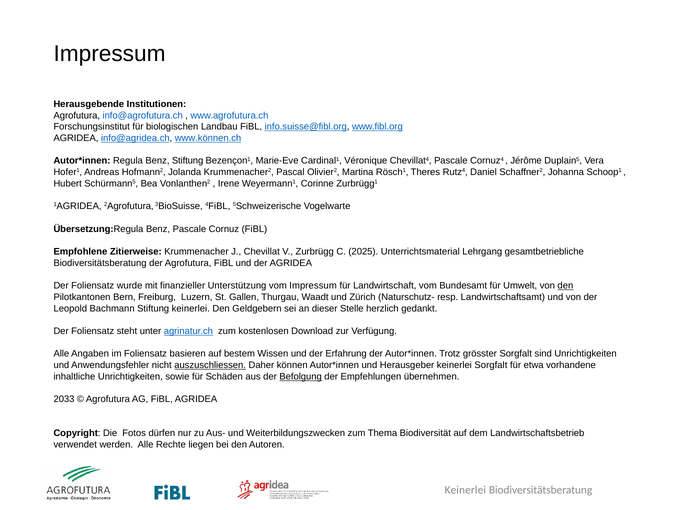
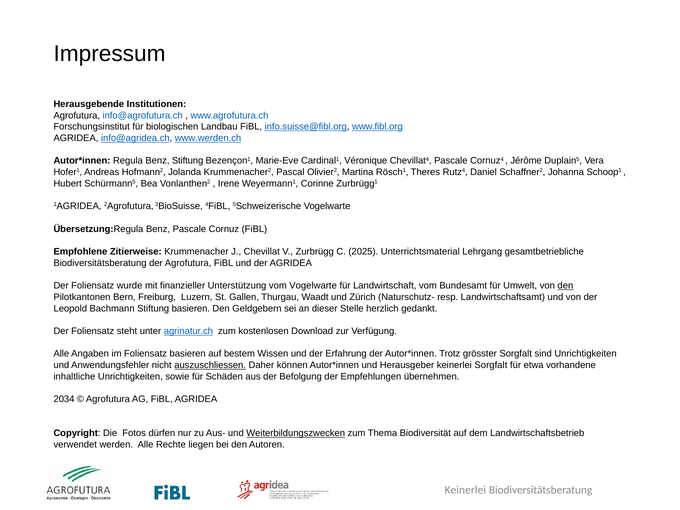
www.können.ch: www.können.ch -> www.werden.ch
vom Impressum: Impressum -> Vogelwarte
Stiftung keinerlei: keinerlei -> basieren
Befolgung underline: present -> none
2033: 2033 -> 2034
Weiterbildungszwecken underline: none -> present
